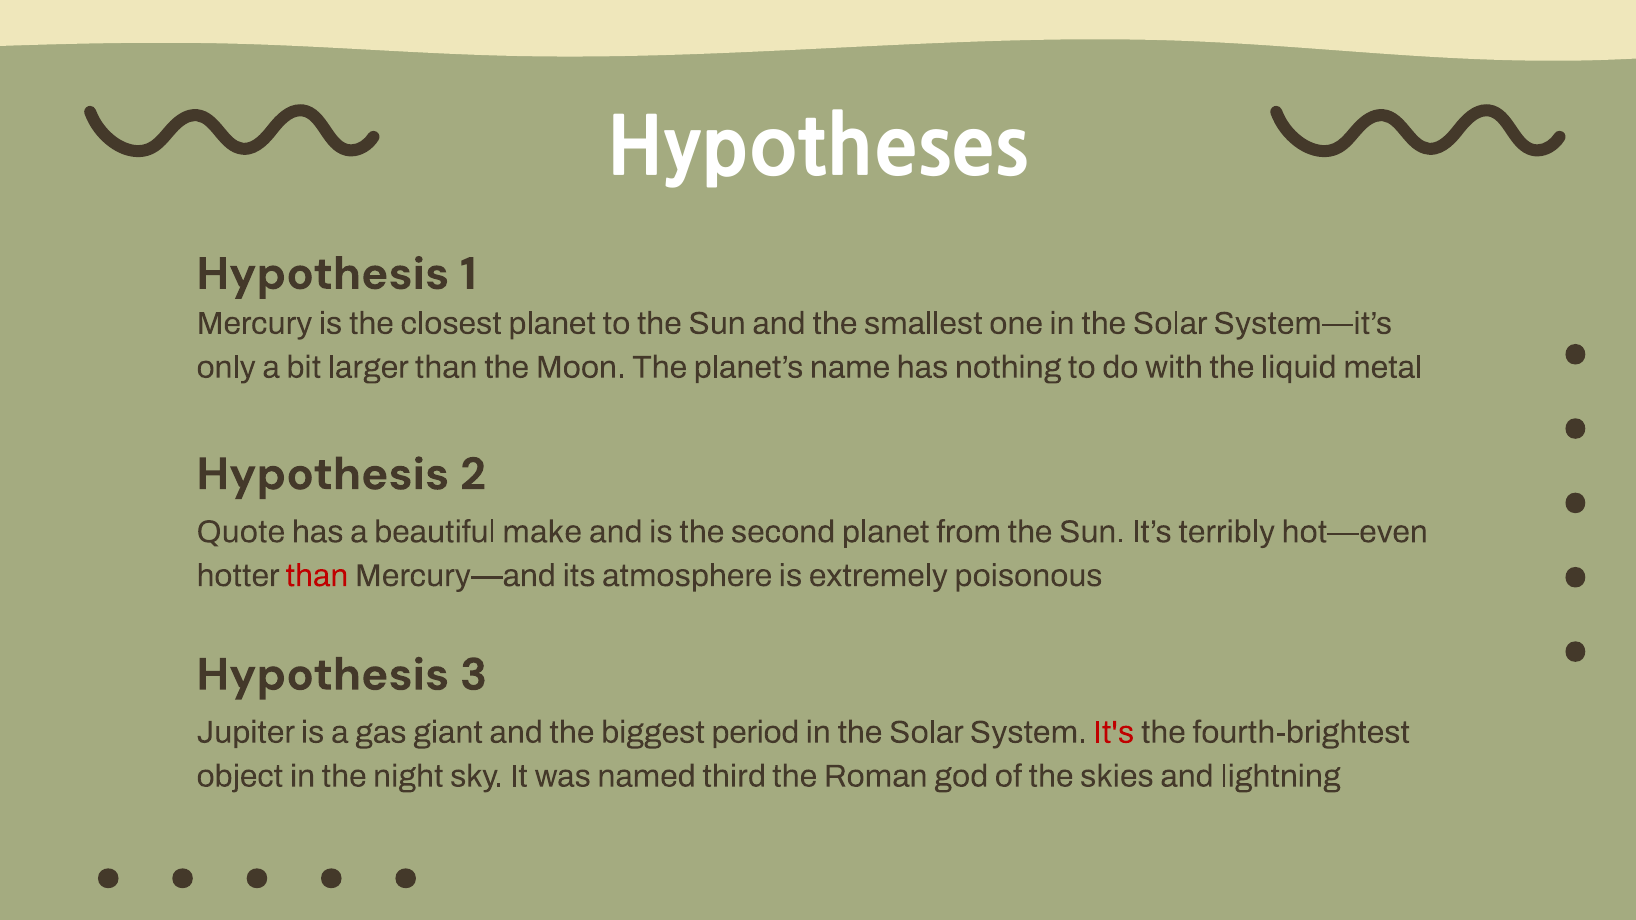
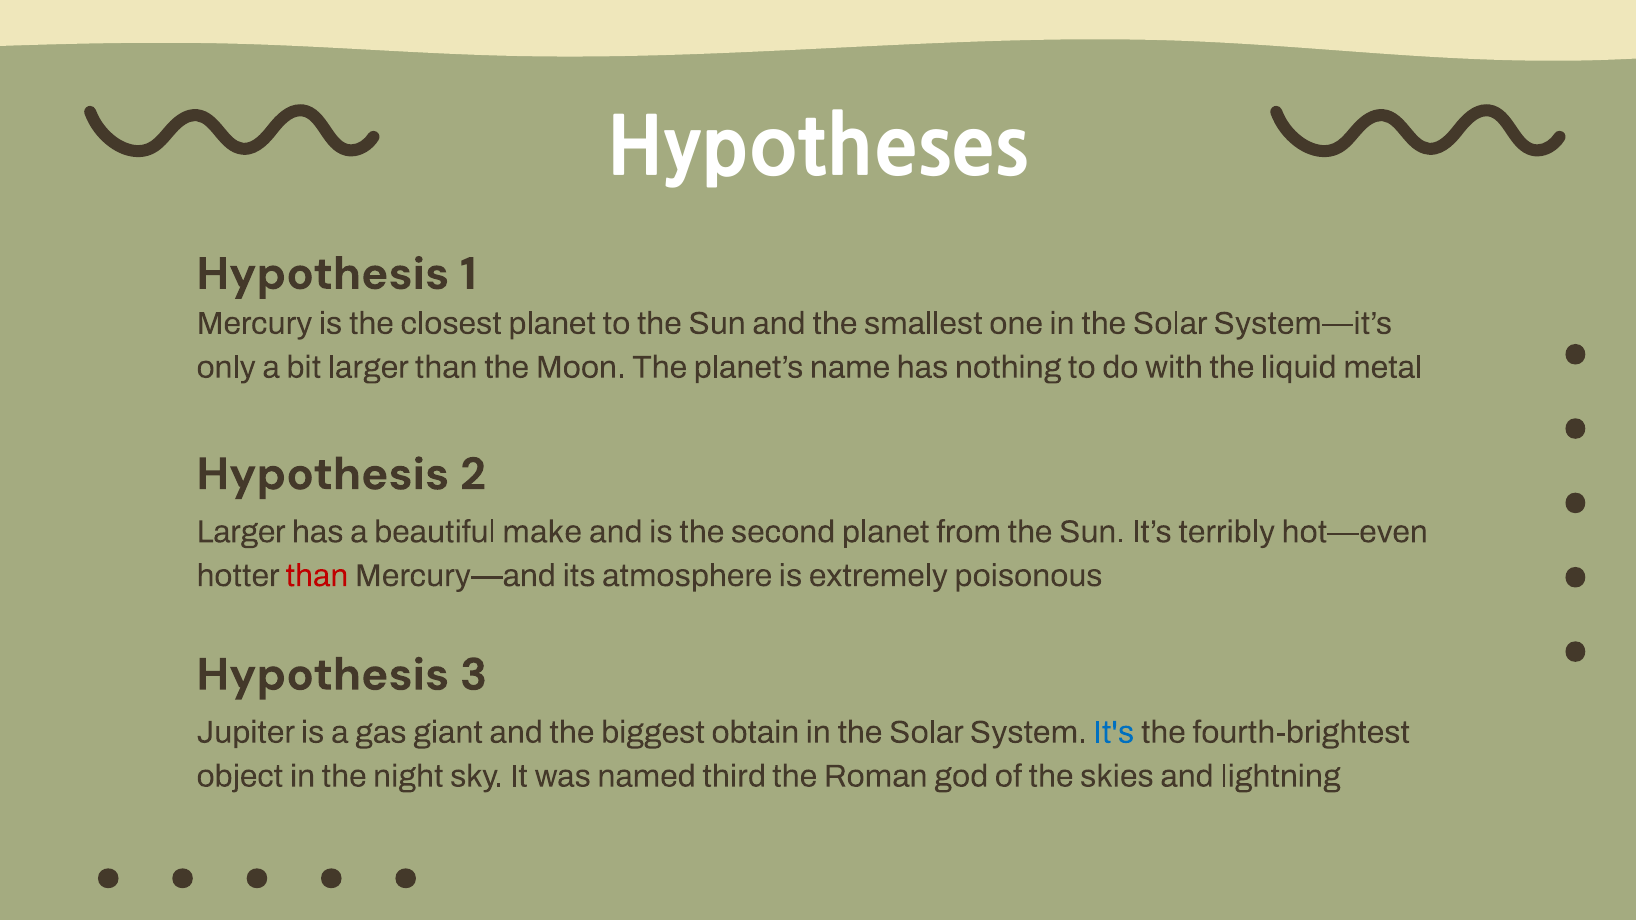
Quote at (241, 532): Quote -> Larger
period: period -> obtain
It's colour: red -> blue
